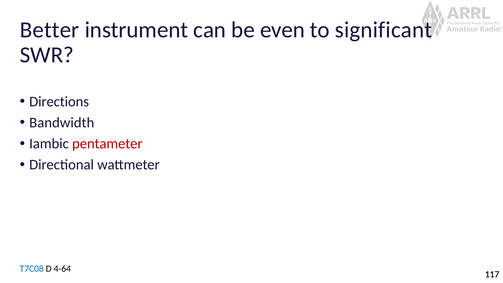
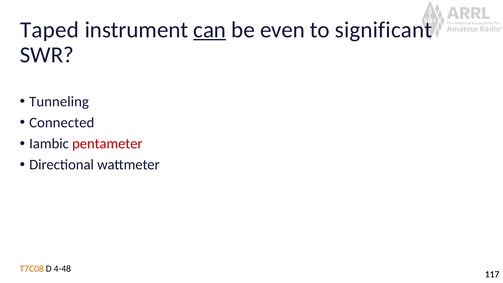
Better: Better -> Taped
can underline: none -> present
Directions: Directions -> Tunneling
Bandwidth: Bandwidth -> Connected
T7C08 colour: blue -> orange
4-64: 4-64 -> 4-48
